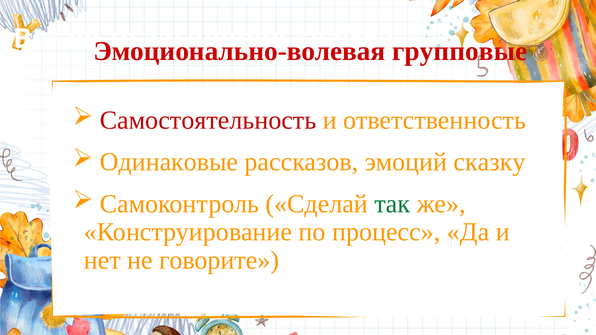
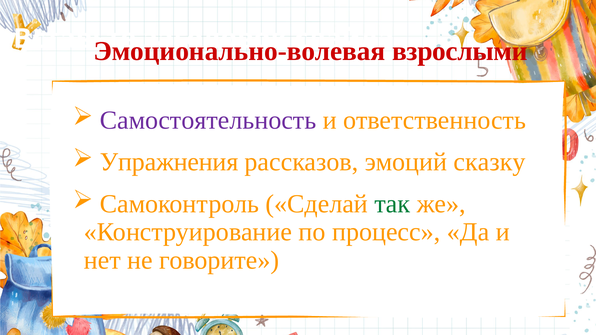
групповые: групповые -> взрослыми
Самостоятельность colour: red -> purple
Одинаковые: Одинаковые -> Упражнения
